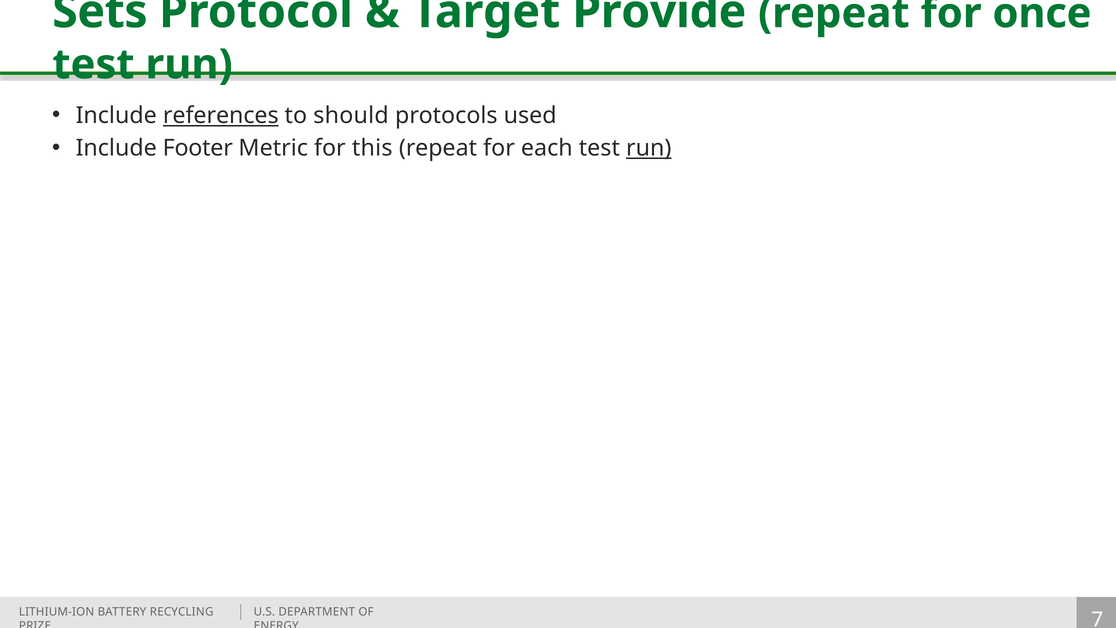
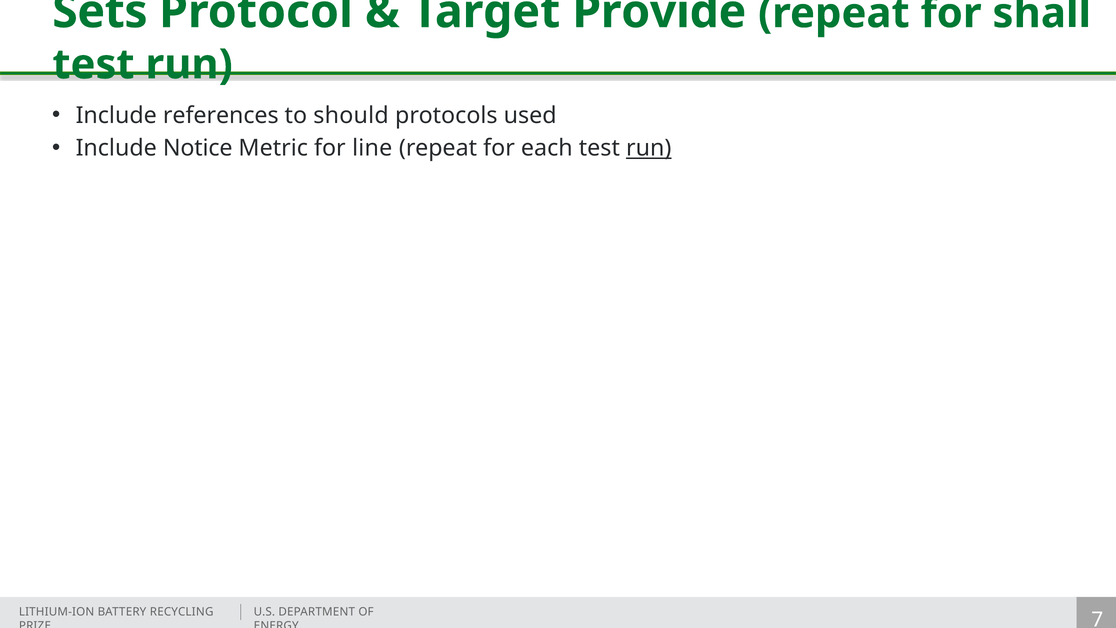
once: once -> shall
references underline: present -> none
Footer: Footer -> Notice
this: this -> line
